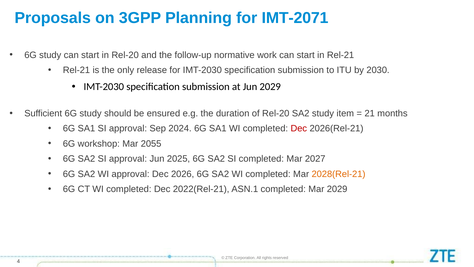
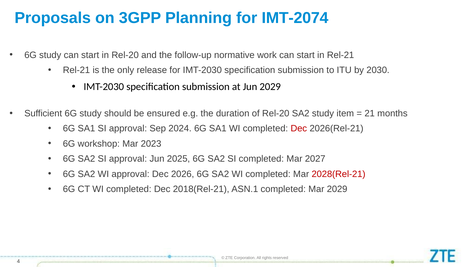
IMT-2071: IMT-2071 -> IMT-2074
2055: 2055 -> 2023
2028(Rel-21 colour: orange -> red
2022(Rel-21: 2022(Rel-21 -> 2018(Rel-21
